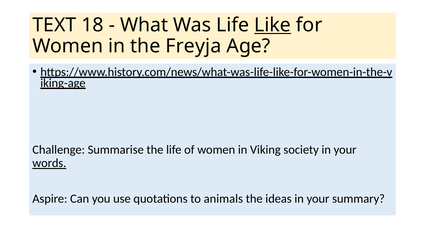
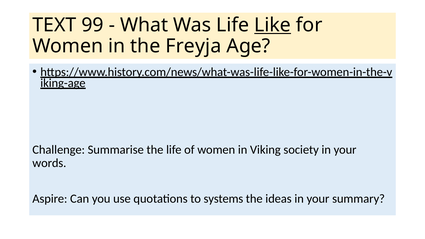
18: 18 -> 99
words underline: present -> none
animals: animals -> systems
